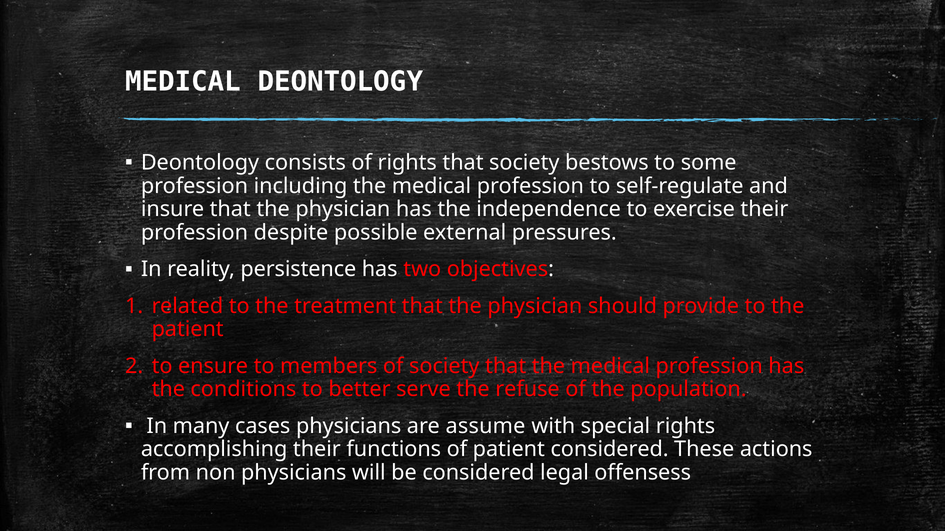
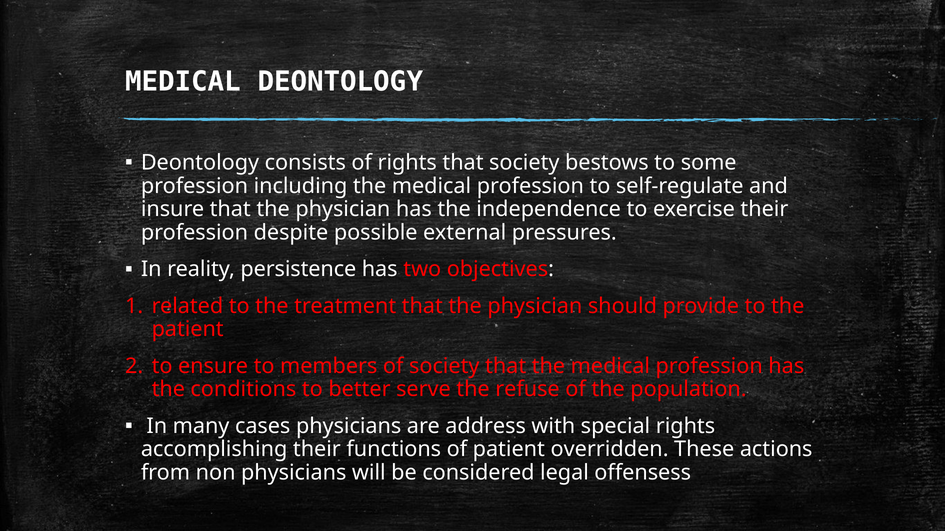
assume: assume -> address
patient considered: considered -> overridden
